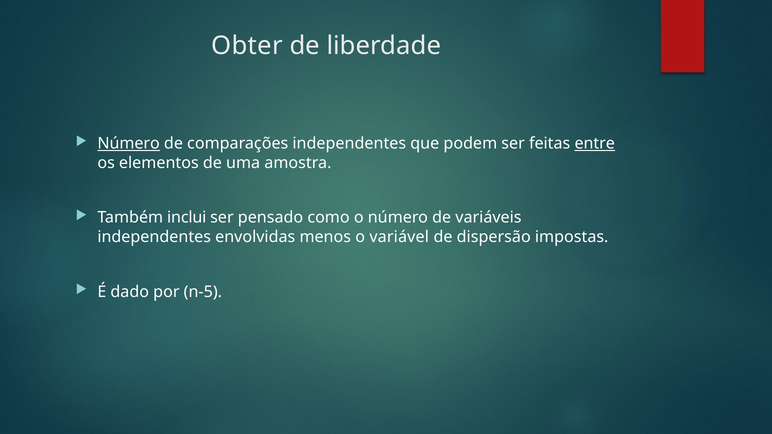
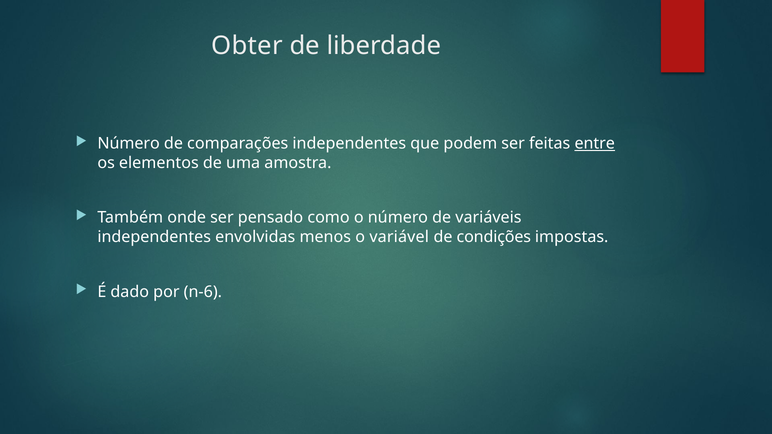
Número at (129, 144) underline: present -> none
inclui: inclui -> onde
dispersão: dispersão -> condições
n-5: n-5 -> n-6
